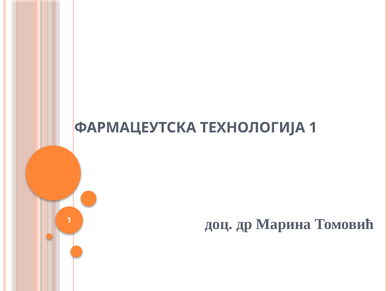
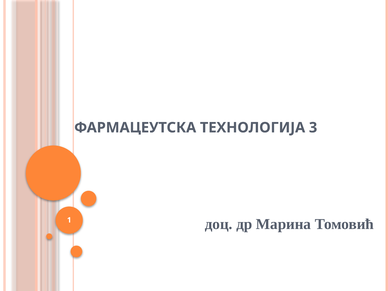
ТЕХНОЛОГИЈА 1: 1 -> 3
